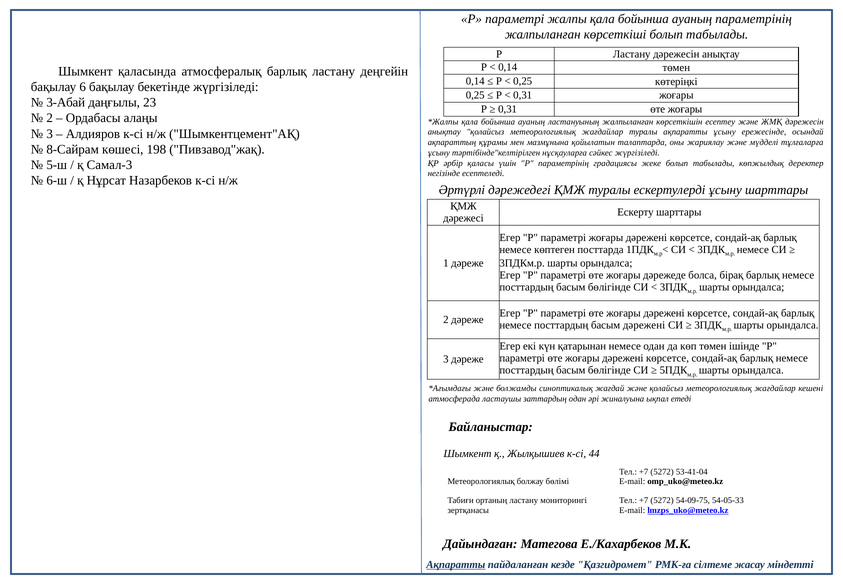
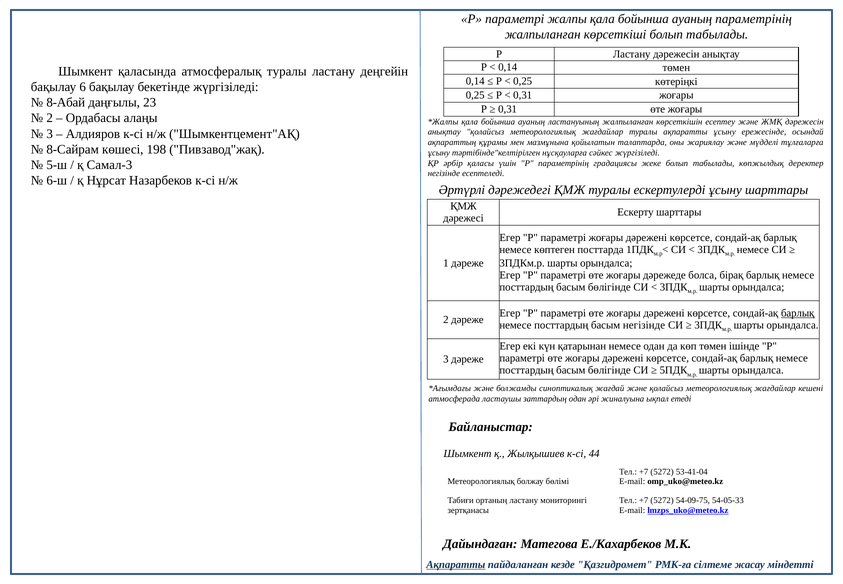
атмосфералық барлық: барлық -> туралы
3-Абай: 3-Абай -> 8-Абай
барлық at (798, 313) underline: none -> present
басым дәрежені: дәрежені -> негізінде
